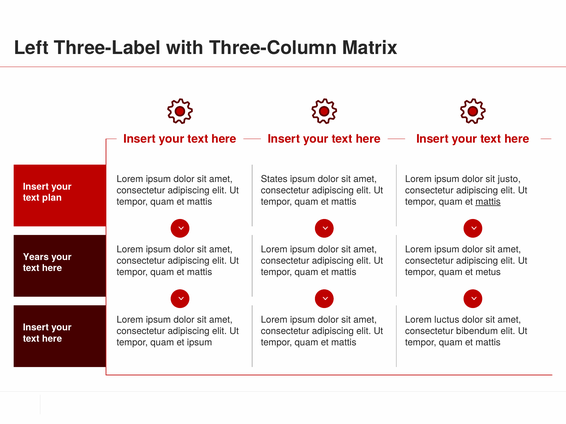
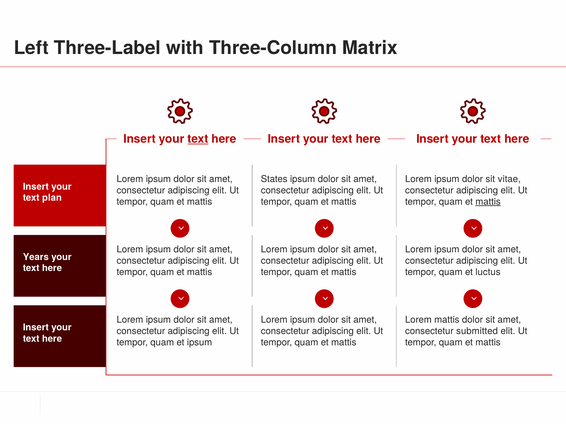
text at (198, 139) underline: none -> present
justo: justo -> vitae
metus: metus -> luctus
Lorem luctus: luctus -> mattis
bibendum: bibendum -> submitted
